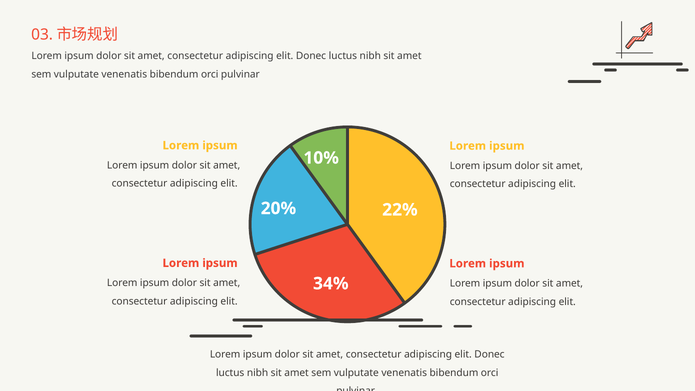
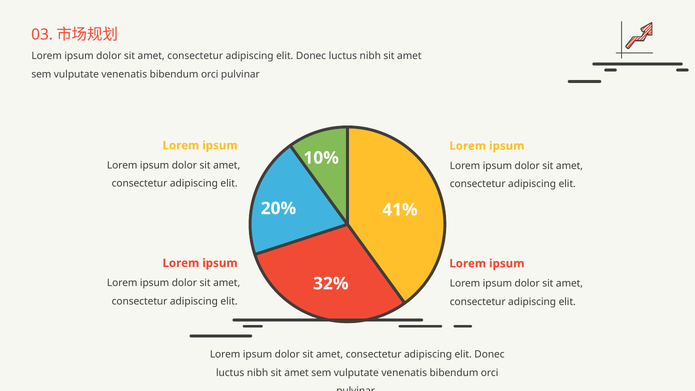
22%: 22% -> 41%
34%: 34% -> 32%
